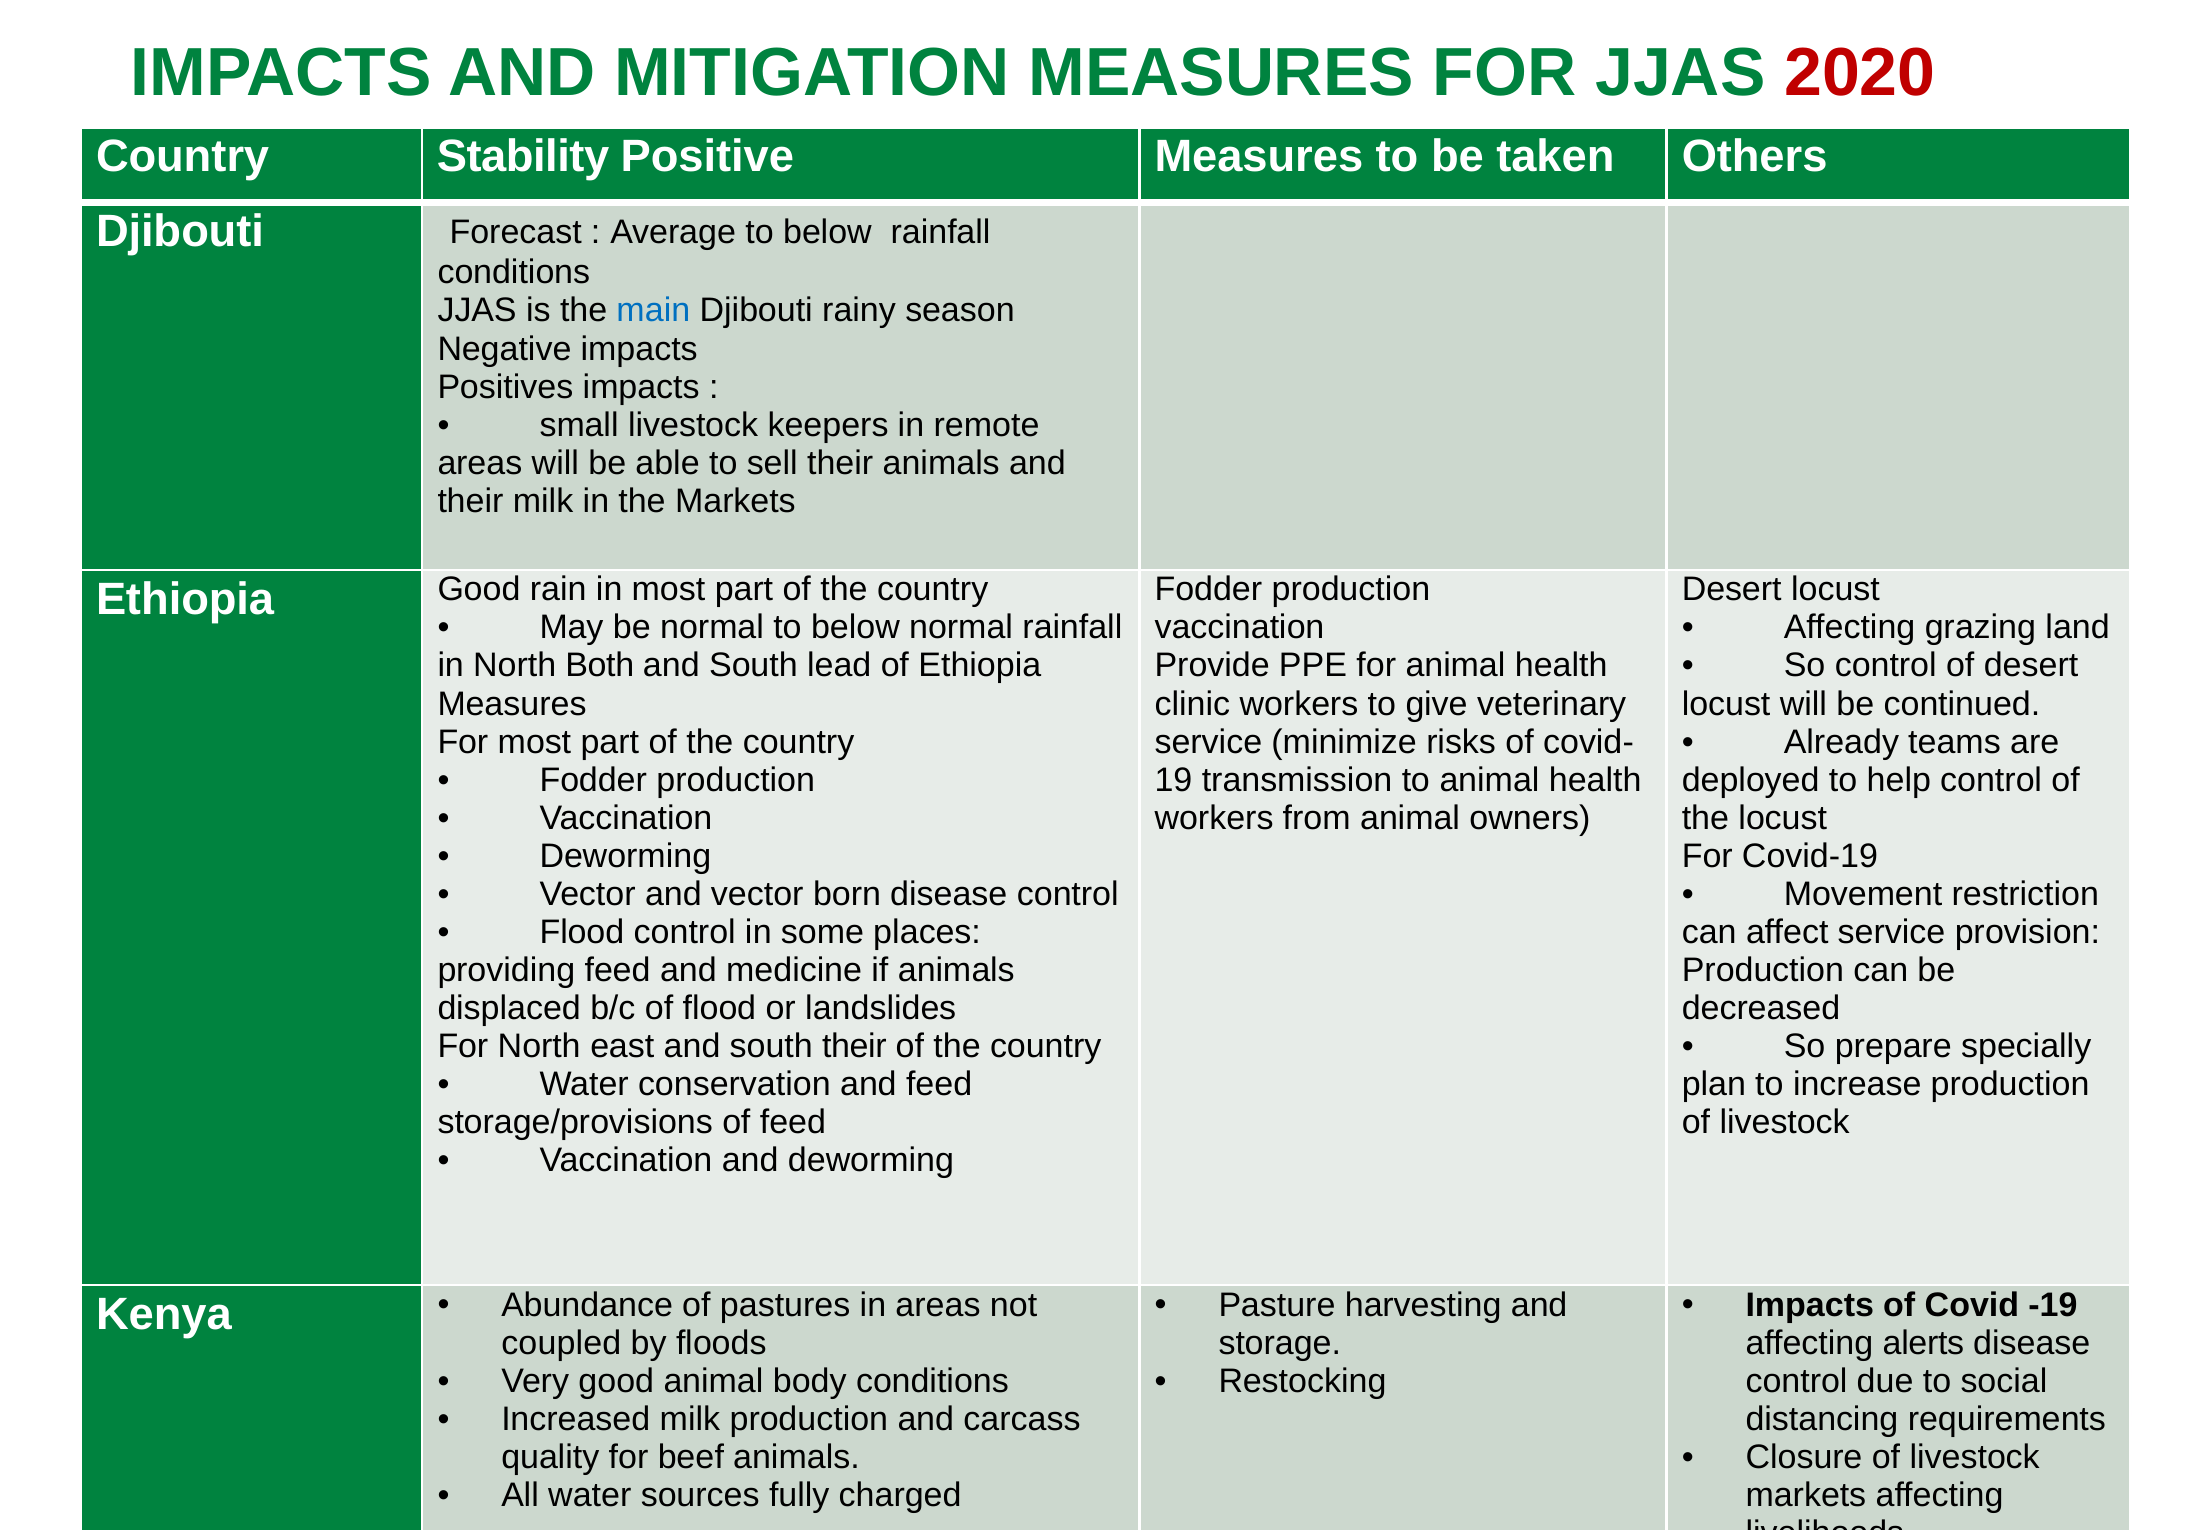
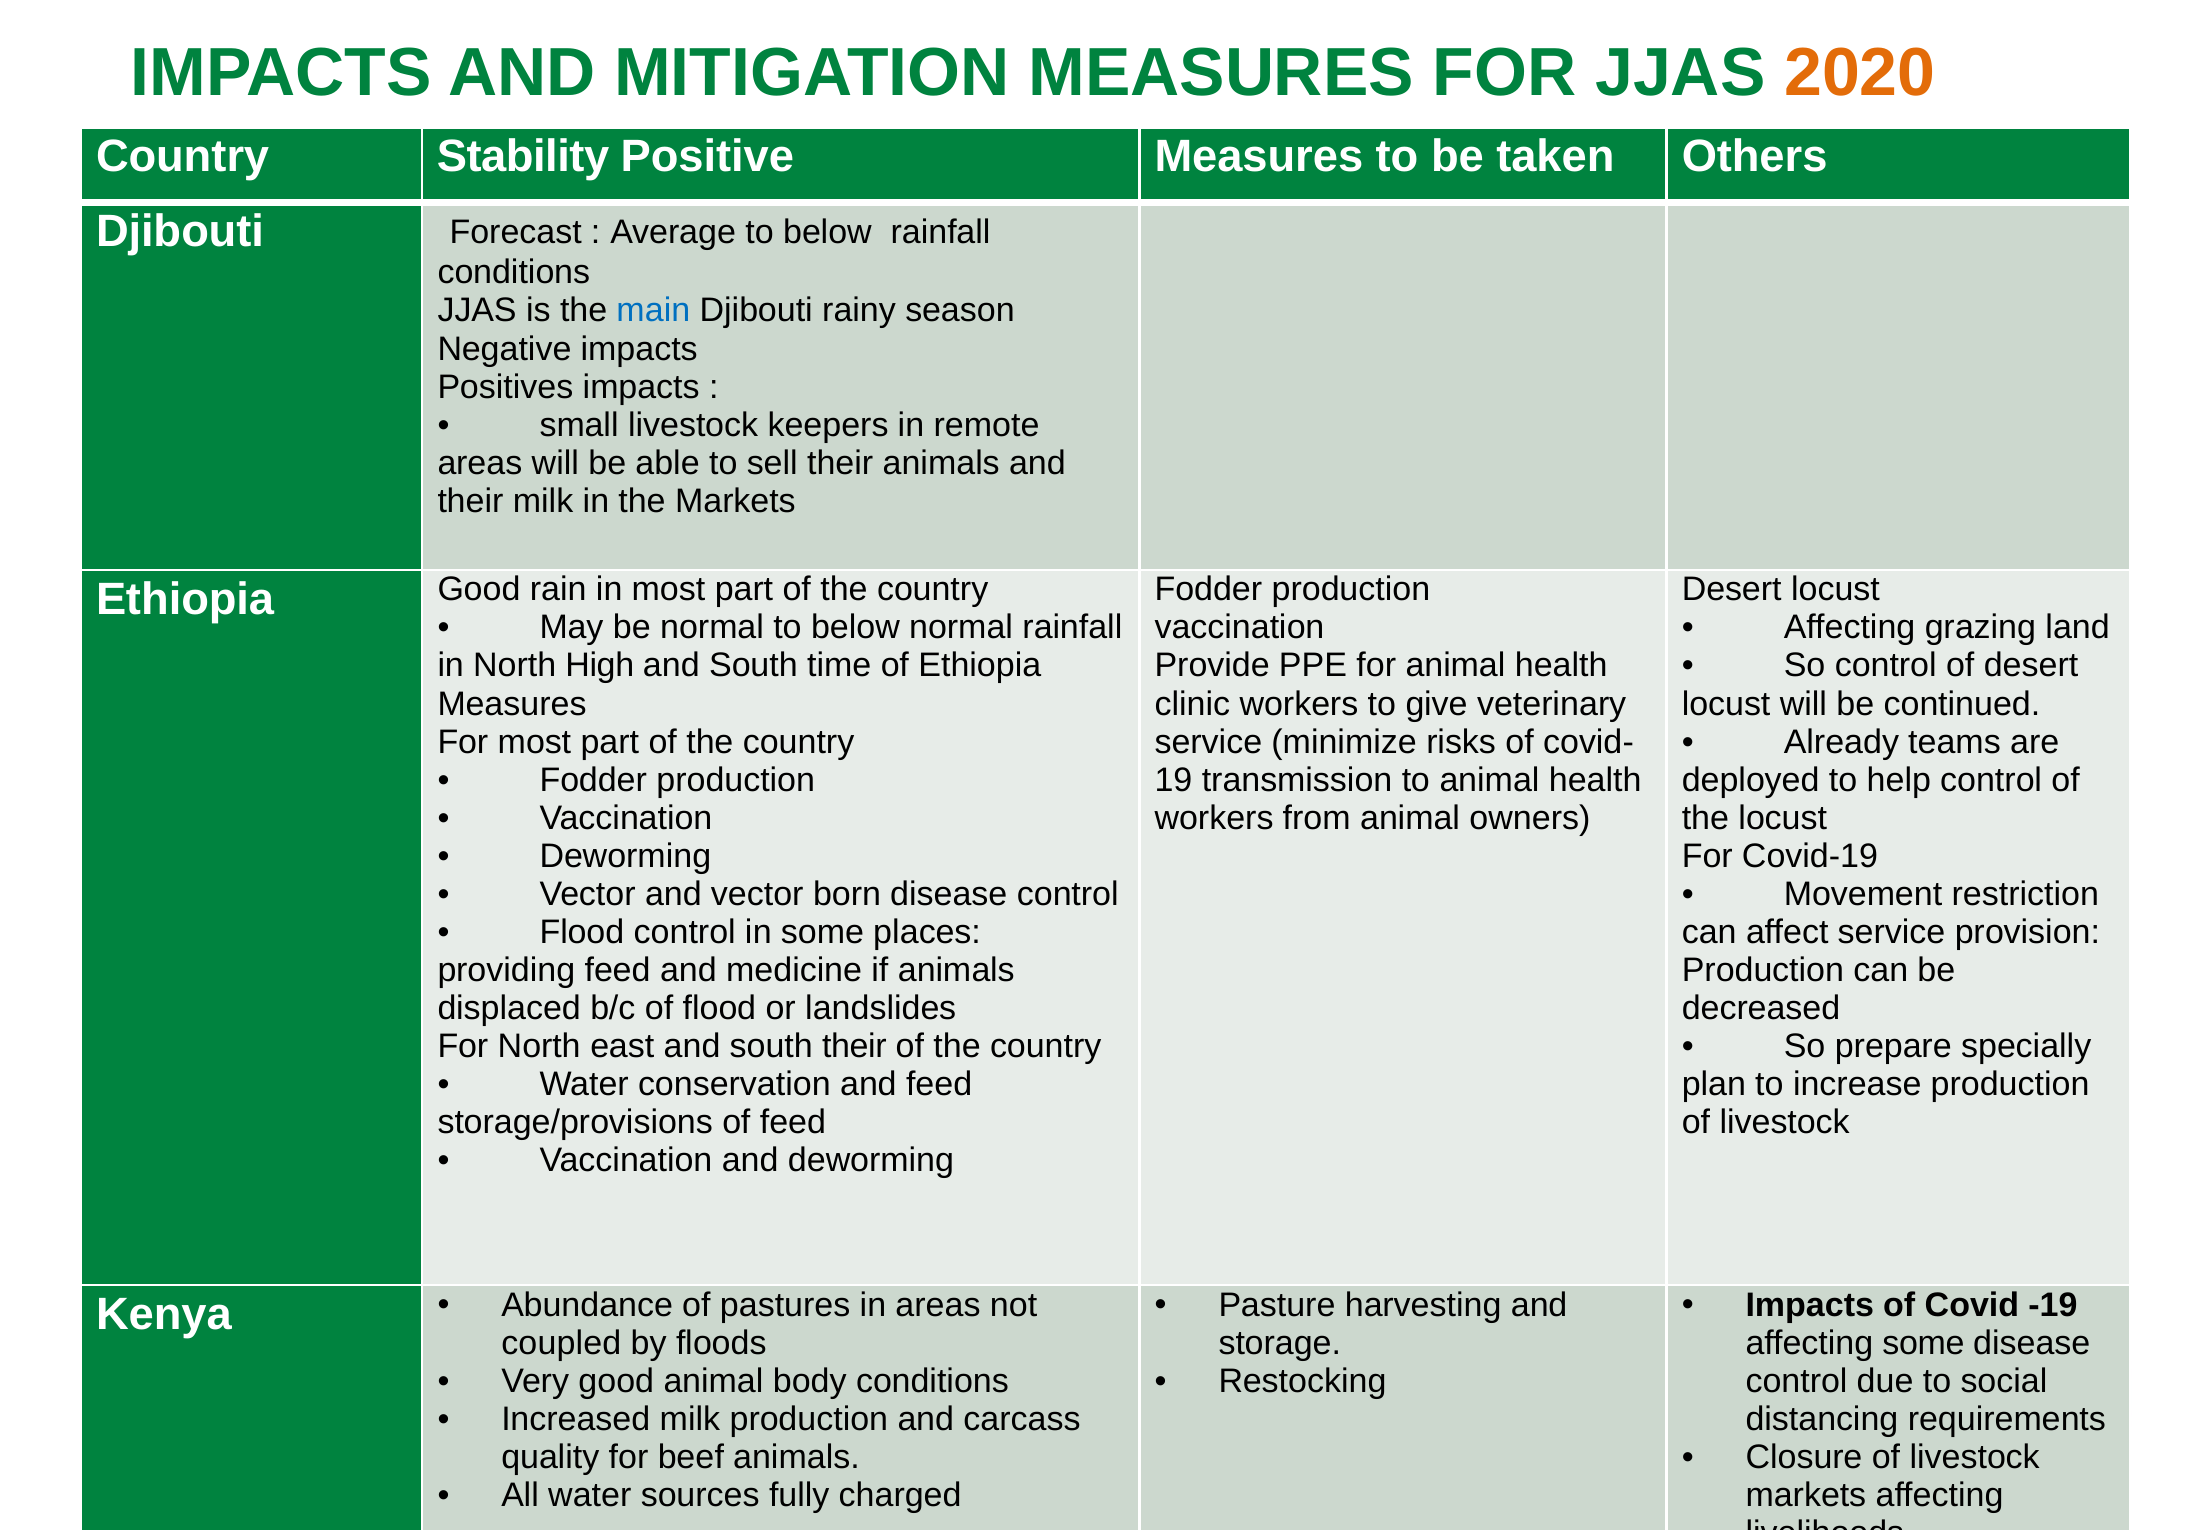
2020 colour: red -> orange
Both: Both -> High
lead: lead -> time
affecting alerts: alerts -> some
